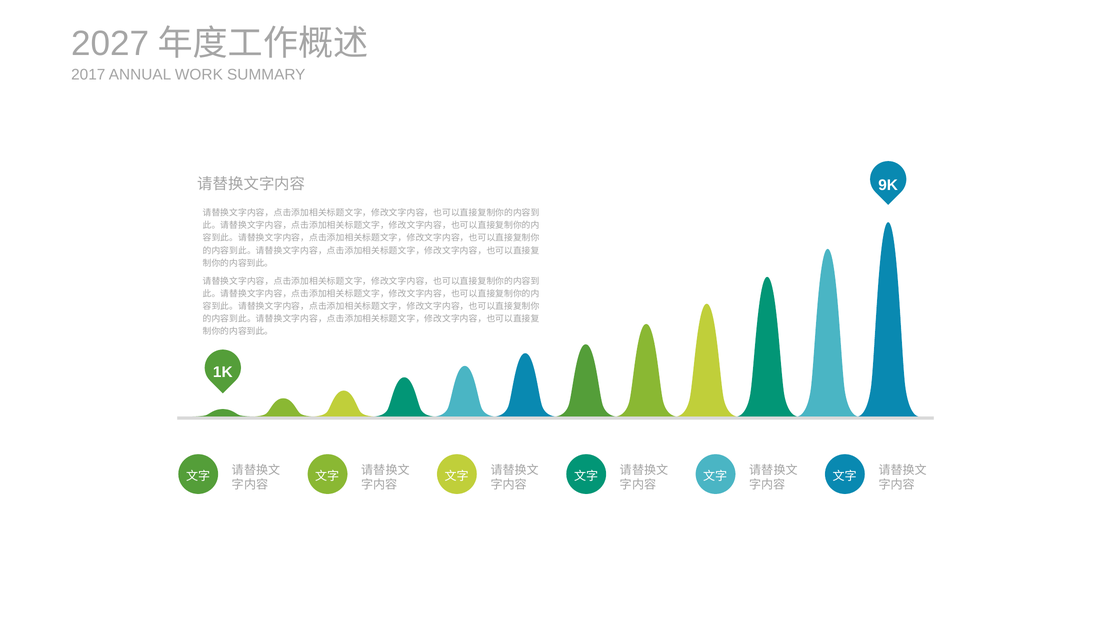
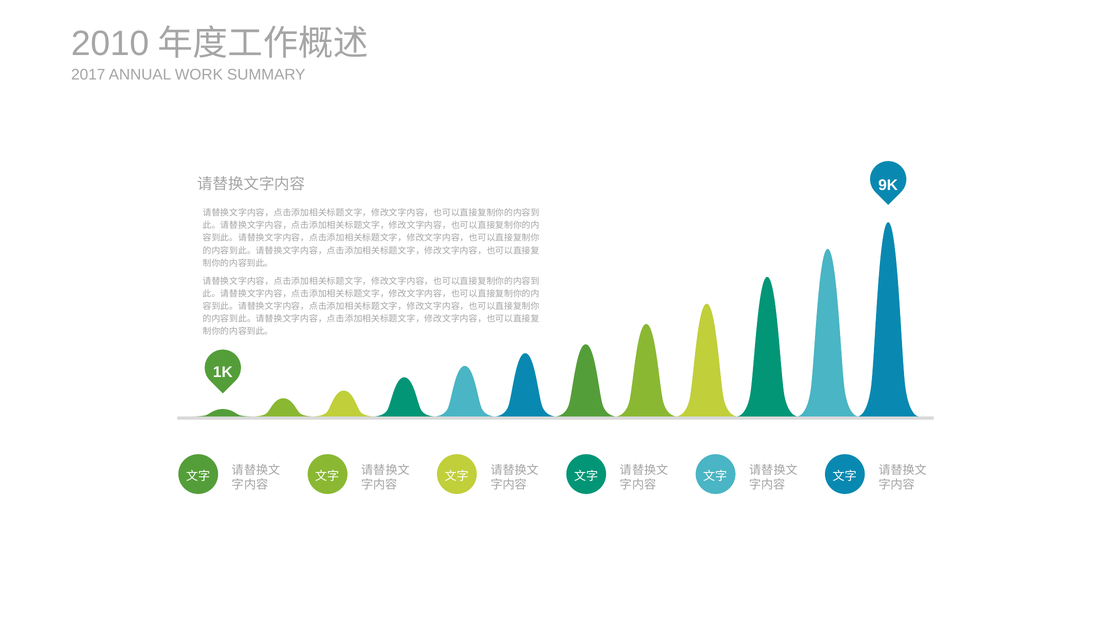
2027: 2027 -> 2010
